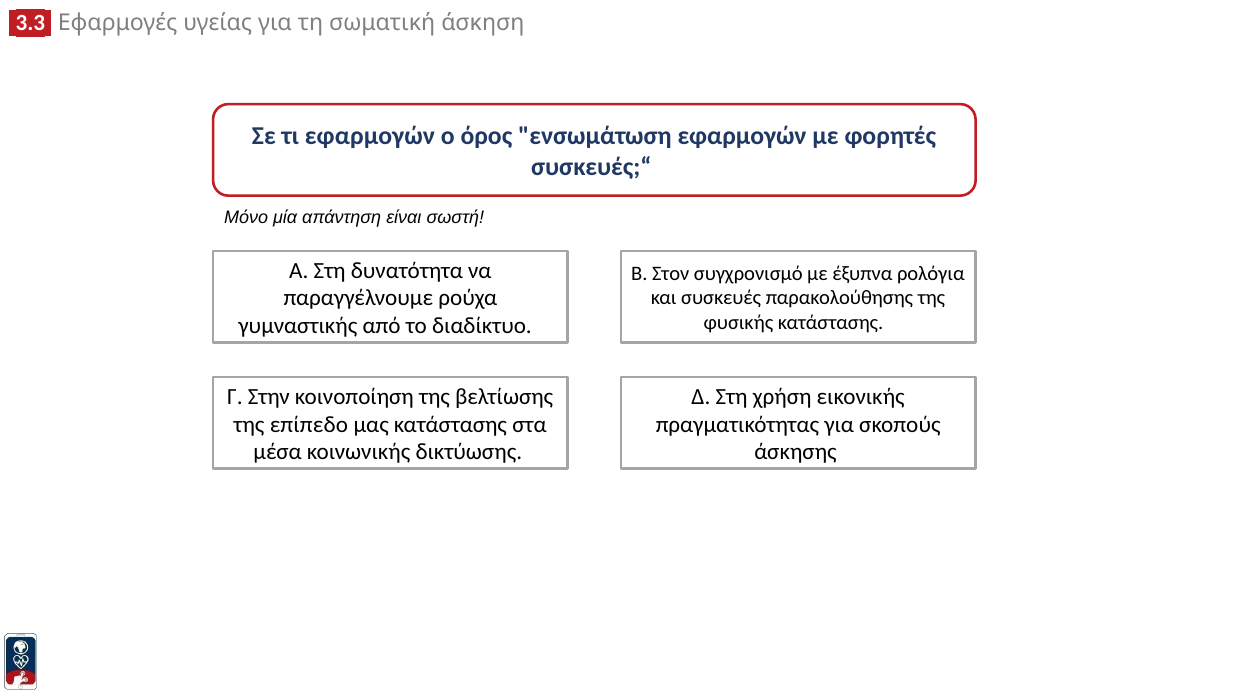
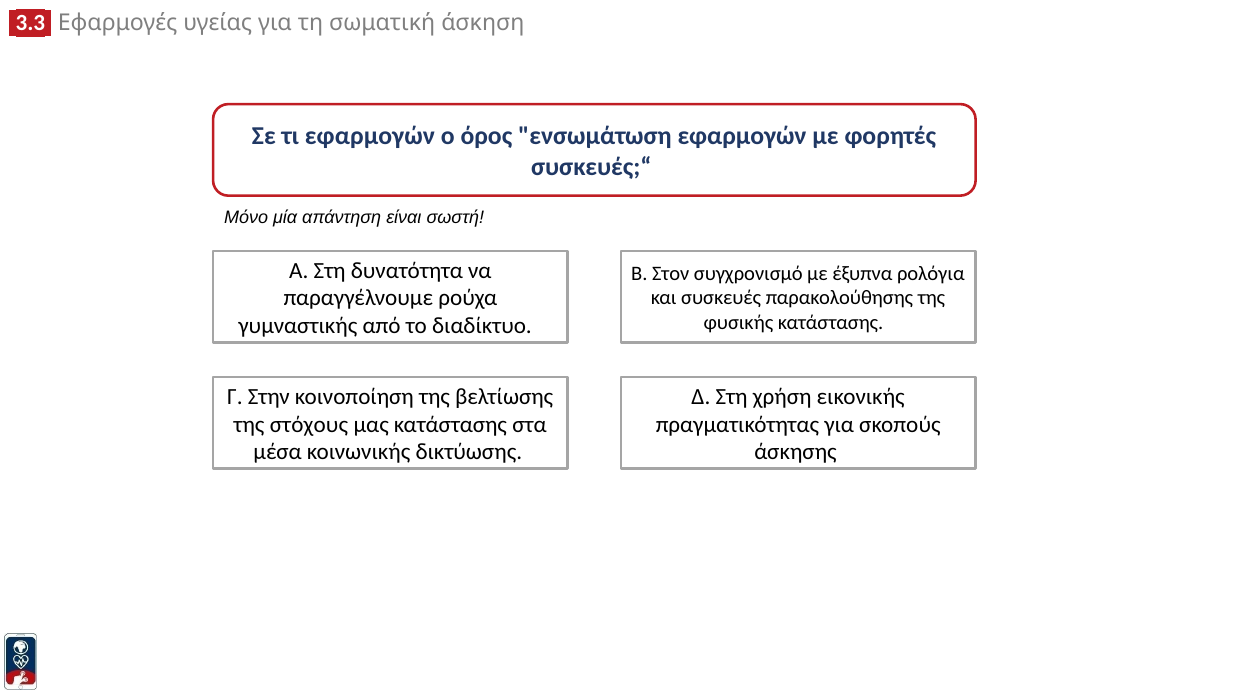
επίπεδο: επίπεδο -> στόχους
